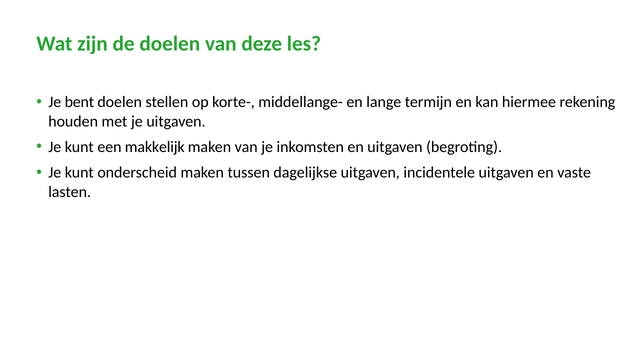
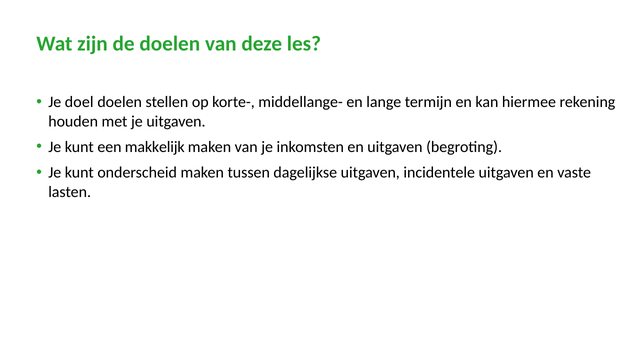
bent: bent -> doel
